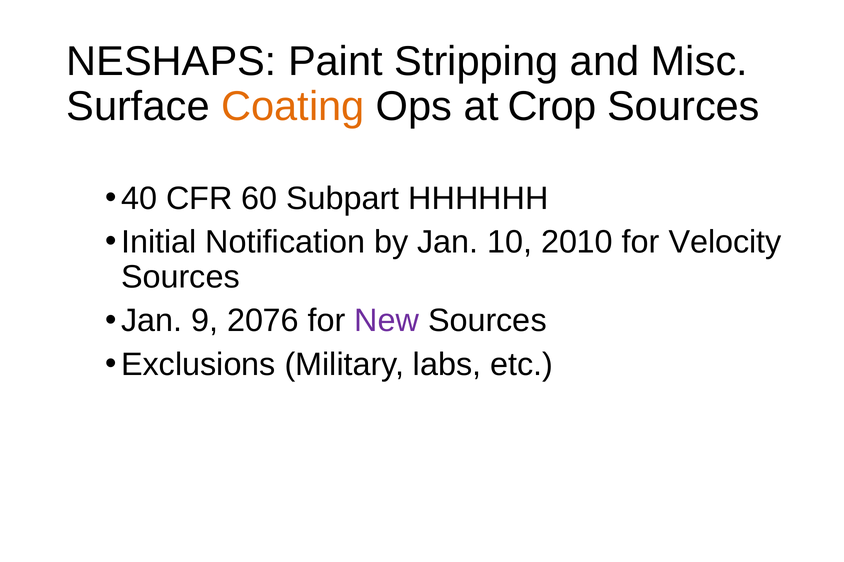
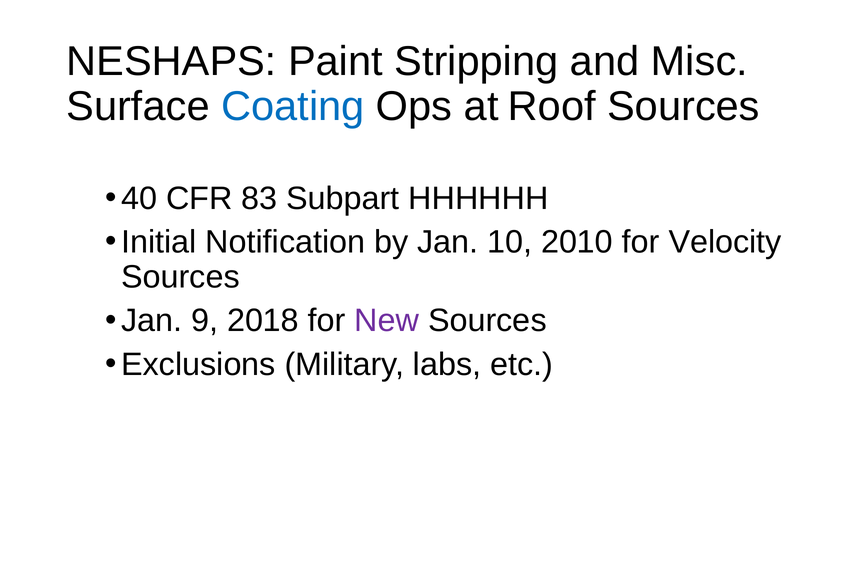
Coating colour: orange -> blue
Crop: Crop -> Roof
60: 60 -> 83
2076: 2076 -> 2018
